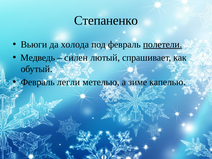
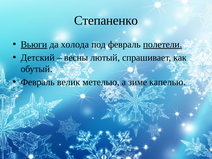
Вьюги underline: none -> present
Медведь: Медведь -> Детский
силен: силен -> весны
легли: легли -> велик
